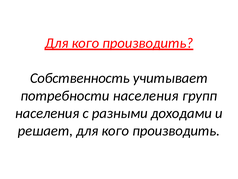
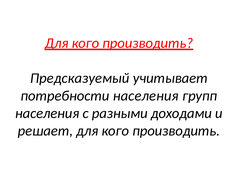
Собственность: Собственность -> Предсказуемый
